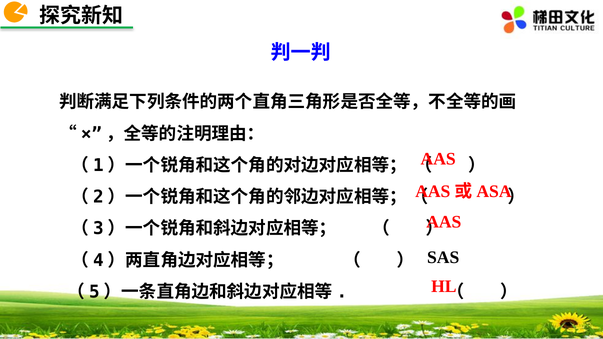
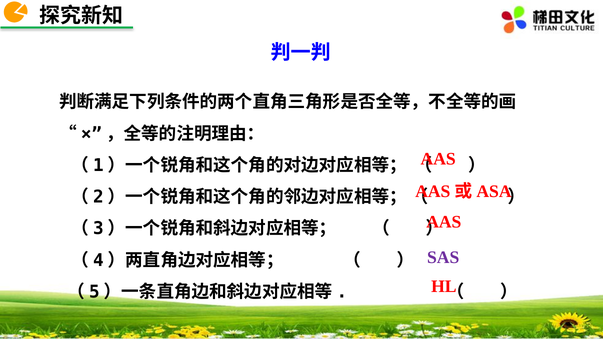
SAS colour: black -> purple
